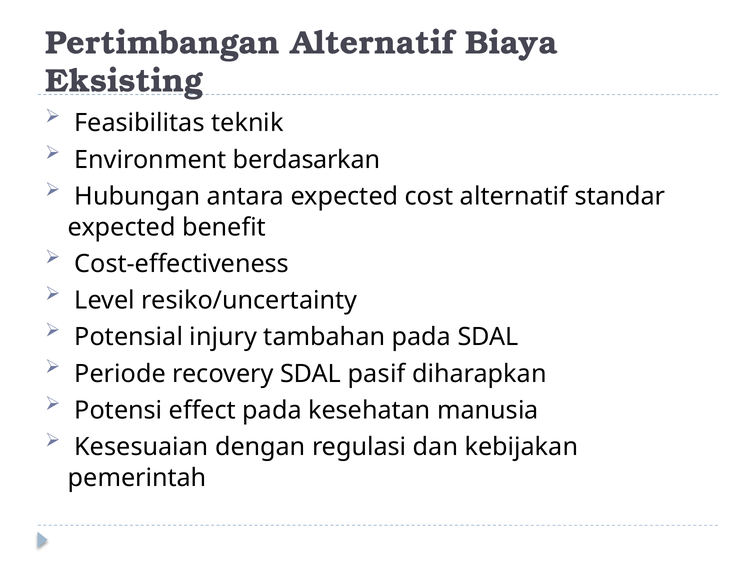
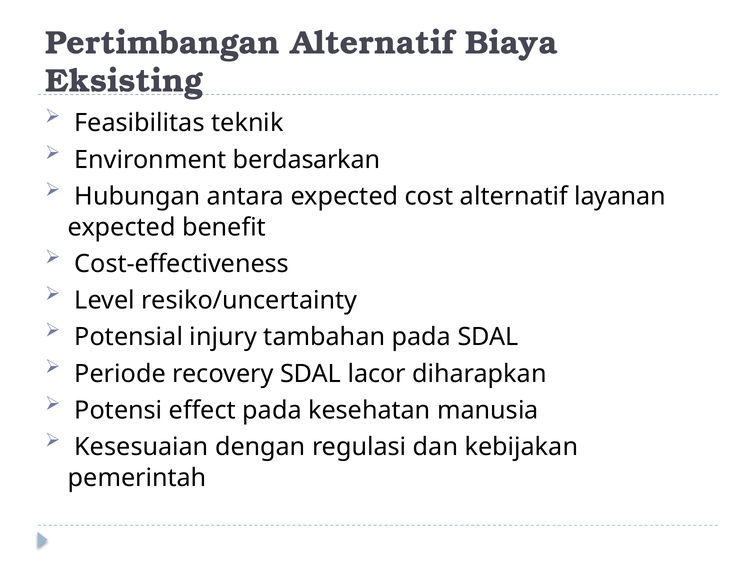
standar: standar -> layanan
pasif: pasif -> lacor
